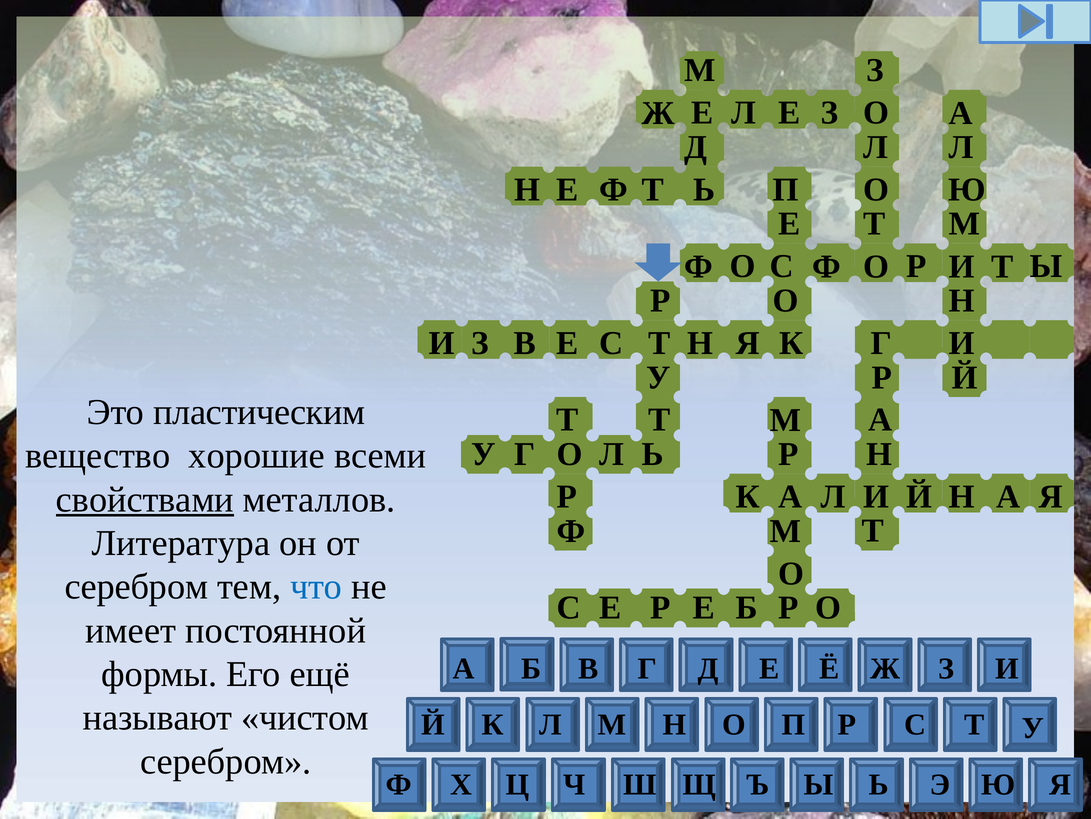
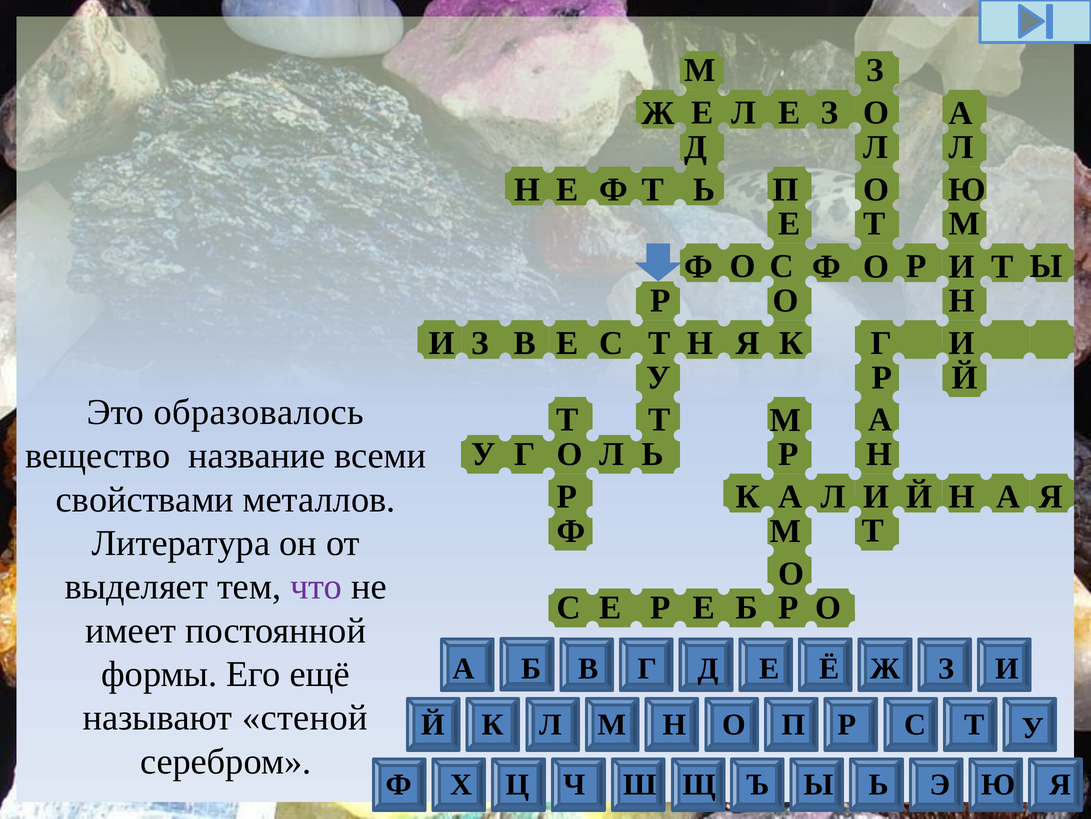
пластическим: пластическим -> образовалось
хорошие: хорошие -> название
свойствами underline: present -> none
серебром at (136, 586): серебром -> выделяет
что colour: blue -> purple
чистом: чистом -> стеной
